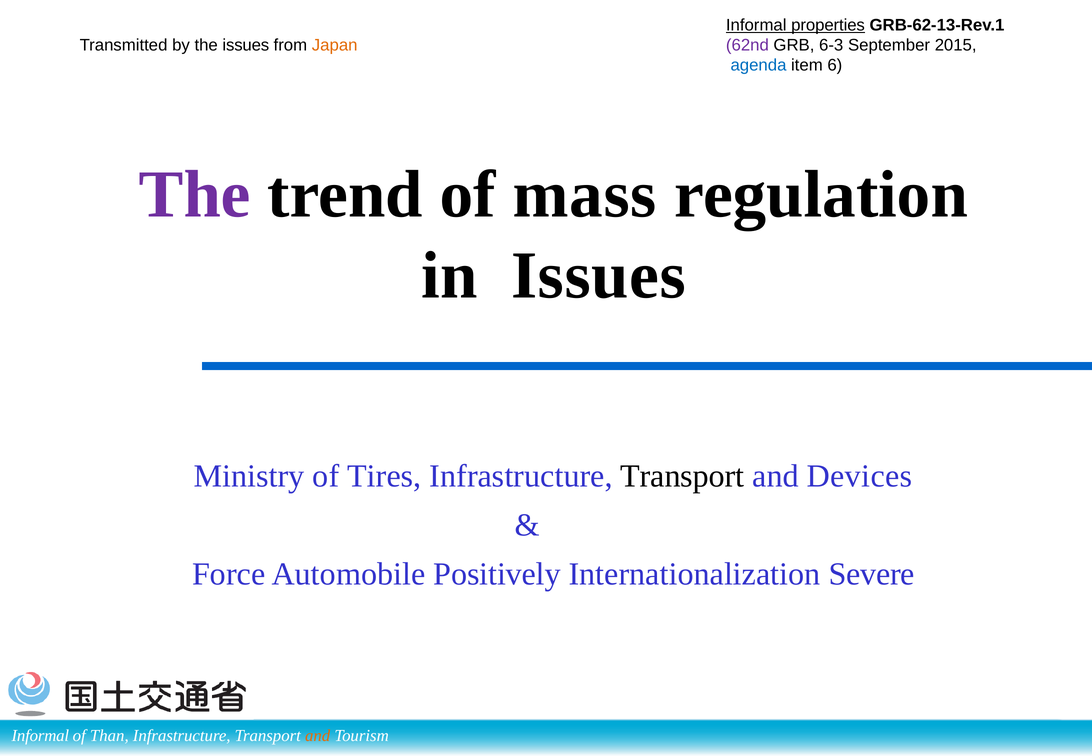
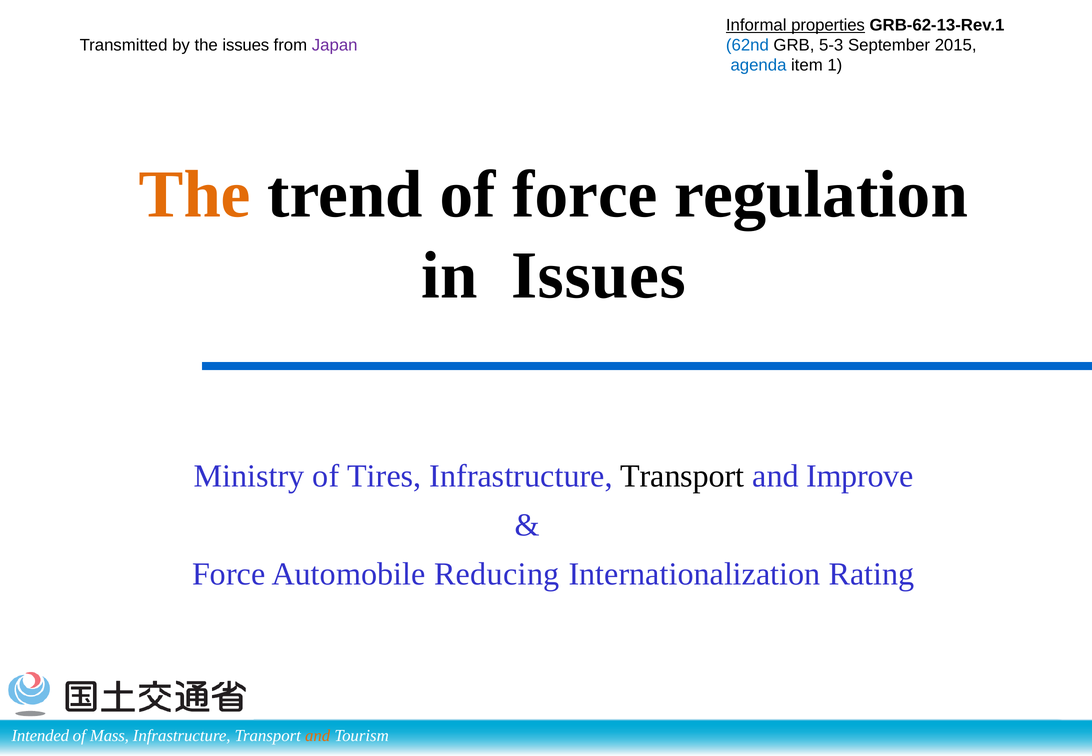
Japan colour: orange -> purple
62nd colour: purple -> blue
6-3: 6-3 -> 5-3
6: 6 -> 1
The at (195, 195) colour: purple -> orange
of mass: mass -> force
Devices: Devices -> Improve
Positively: Positively -> Reducing
Severe: Severe -> Rating
Informal at (40, 735): Informal -> Intended
Than: Than -> Mass
